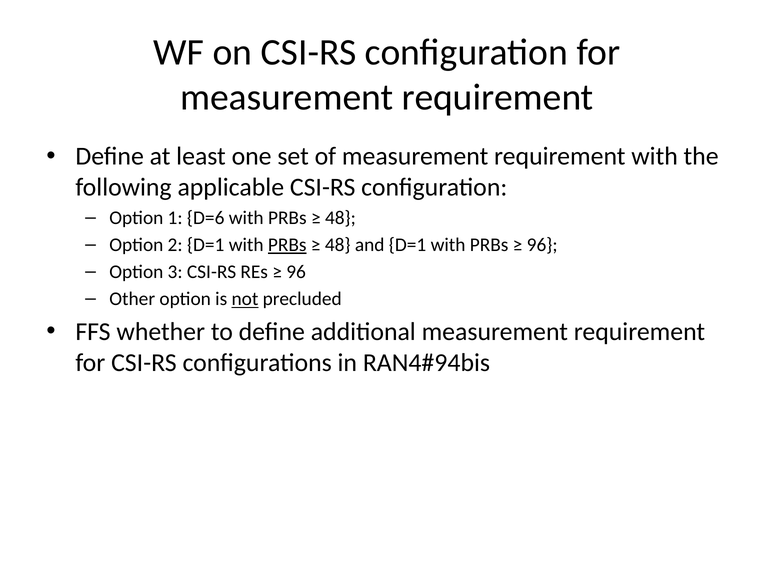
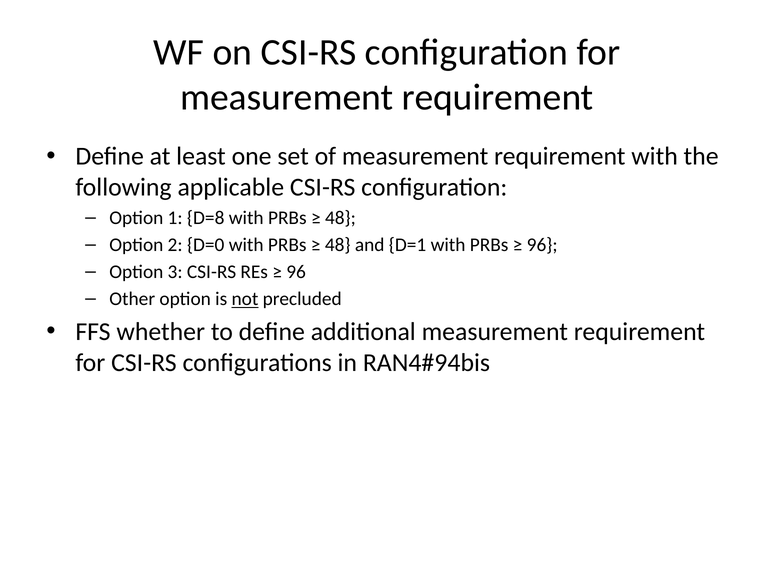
D=6: D=6 -> D=8
2 D=1: D=1 -> D=0
PRBs at (287, 245) underline: present -> none
